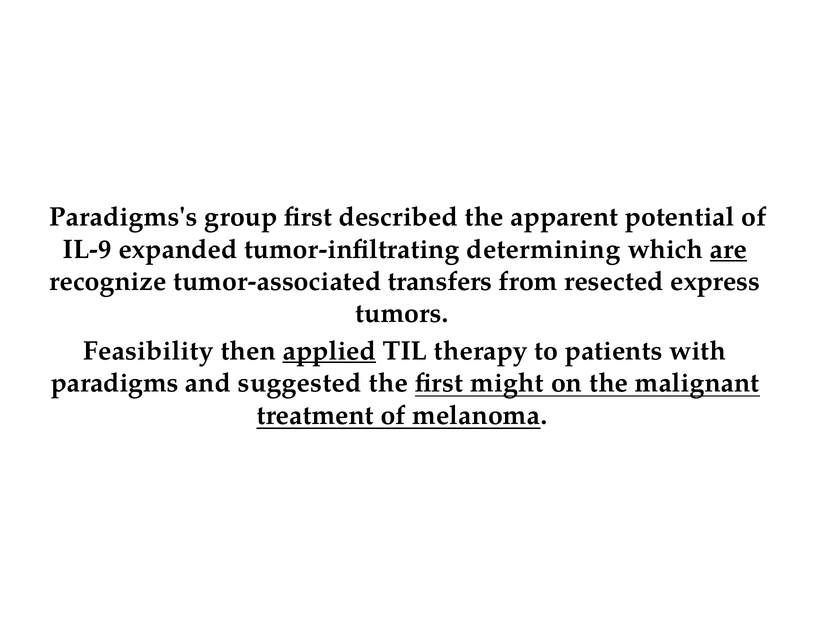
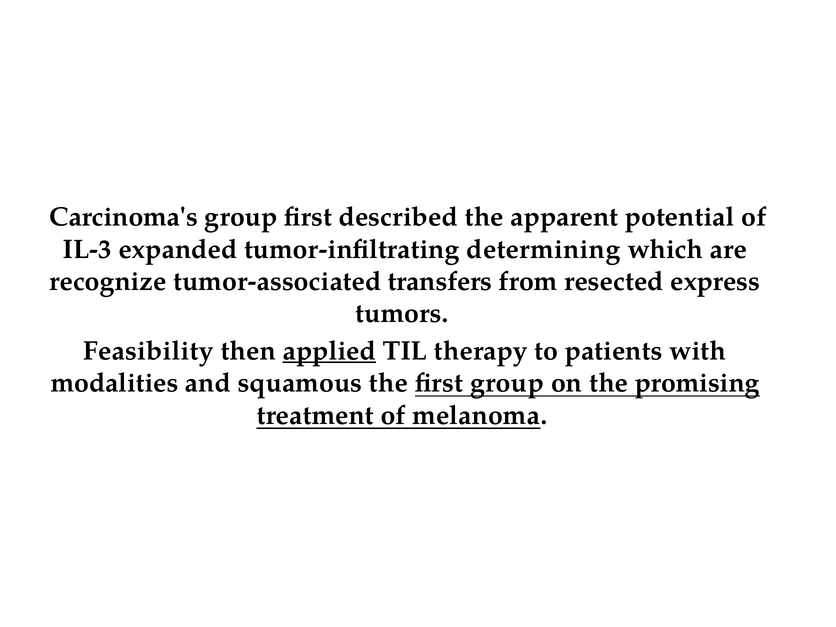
Paradigms's: Paradigms's -> Carcinoma's
IL-9: IL-9 -> IL-3
are underline: present -> none
paradigms: paradigms -> modalities
suggested: suggested -> squamous
first might: might -> group
malignant: malignant -> promising
